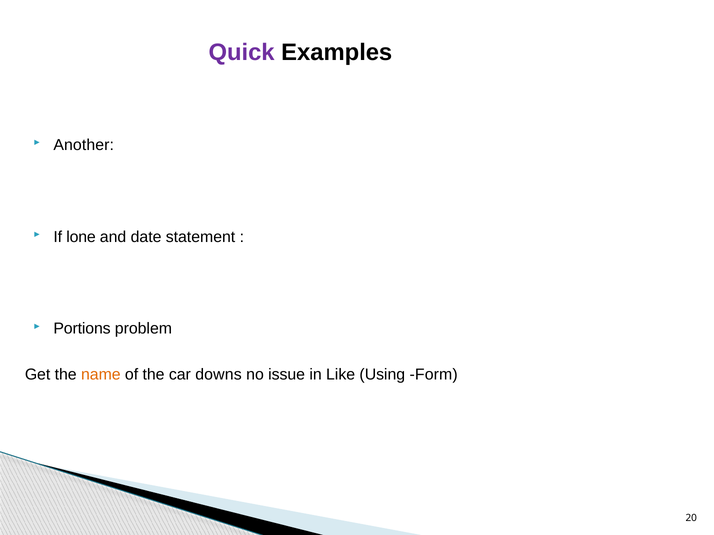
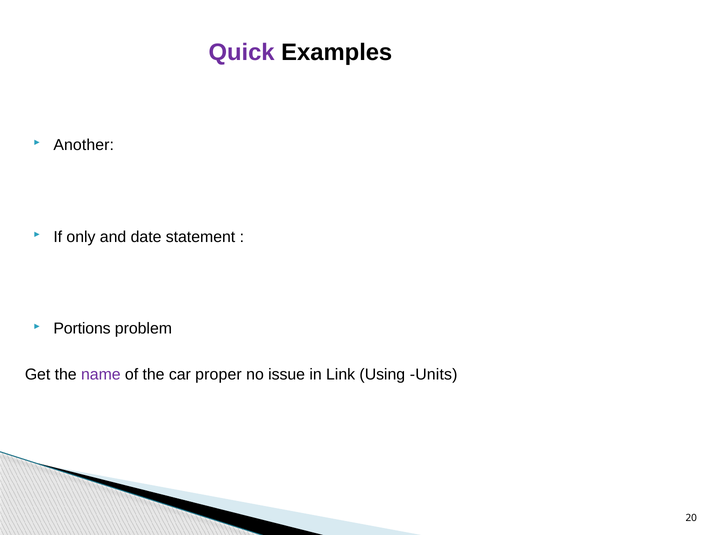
lone: lone -> only
name colour: orange -> purple
downs: downs -> proper
Like: Like -> Link
Form: Form -> Units
